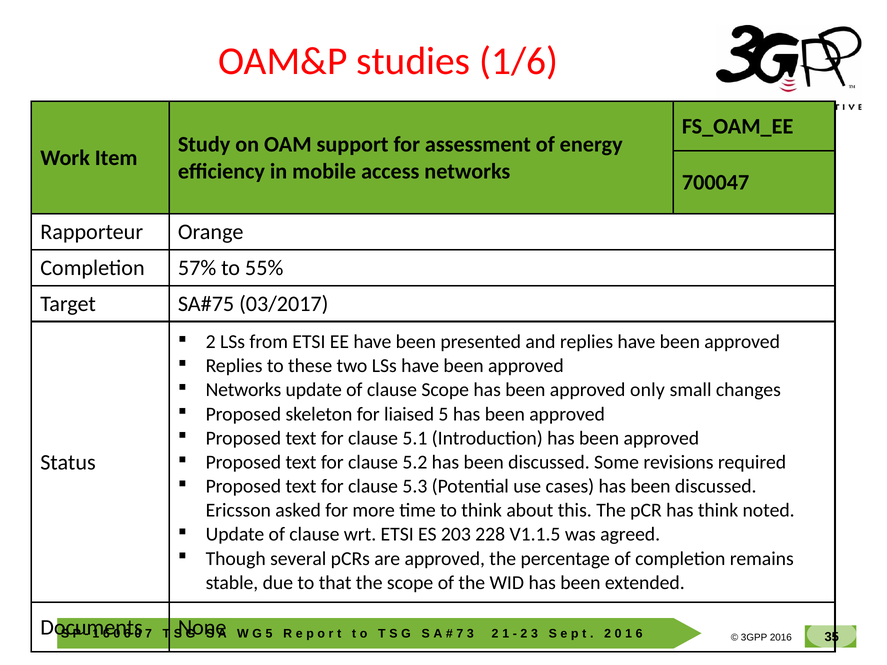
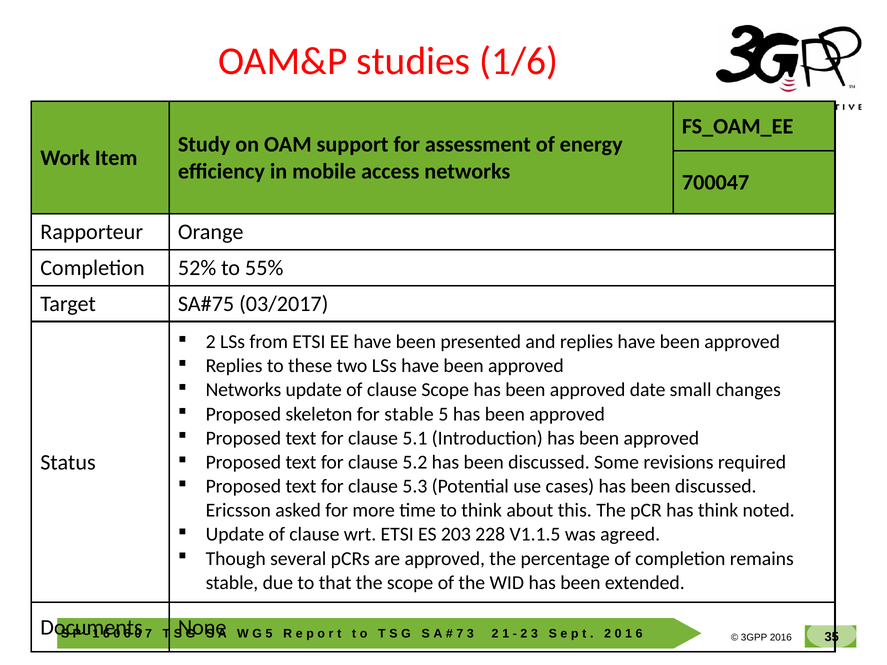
57%: 57% -> 52%
only: only -> date
for liaised: liaised -> stable
